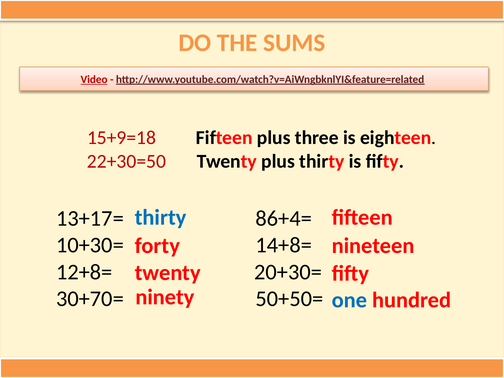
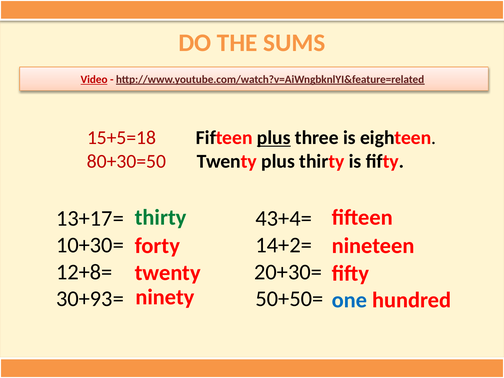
15+9=18: 15+9=18 -> 15+5=18
plus at (274, 138) underline: none -> present
22+30=50: 22+30=50 -> 80+30=50
thirty at (161, 218) colour: blue -> green
86+4=: 86+4= -> 43+4=
14+8=: 14+8= -> 14+2=
30+70=: 30+70= -> 30+93=
